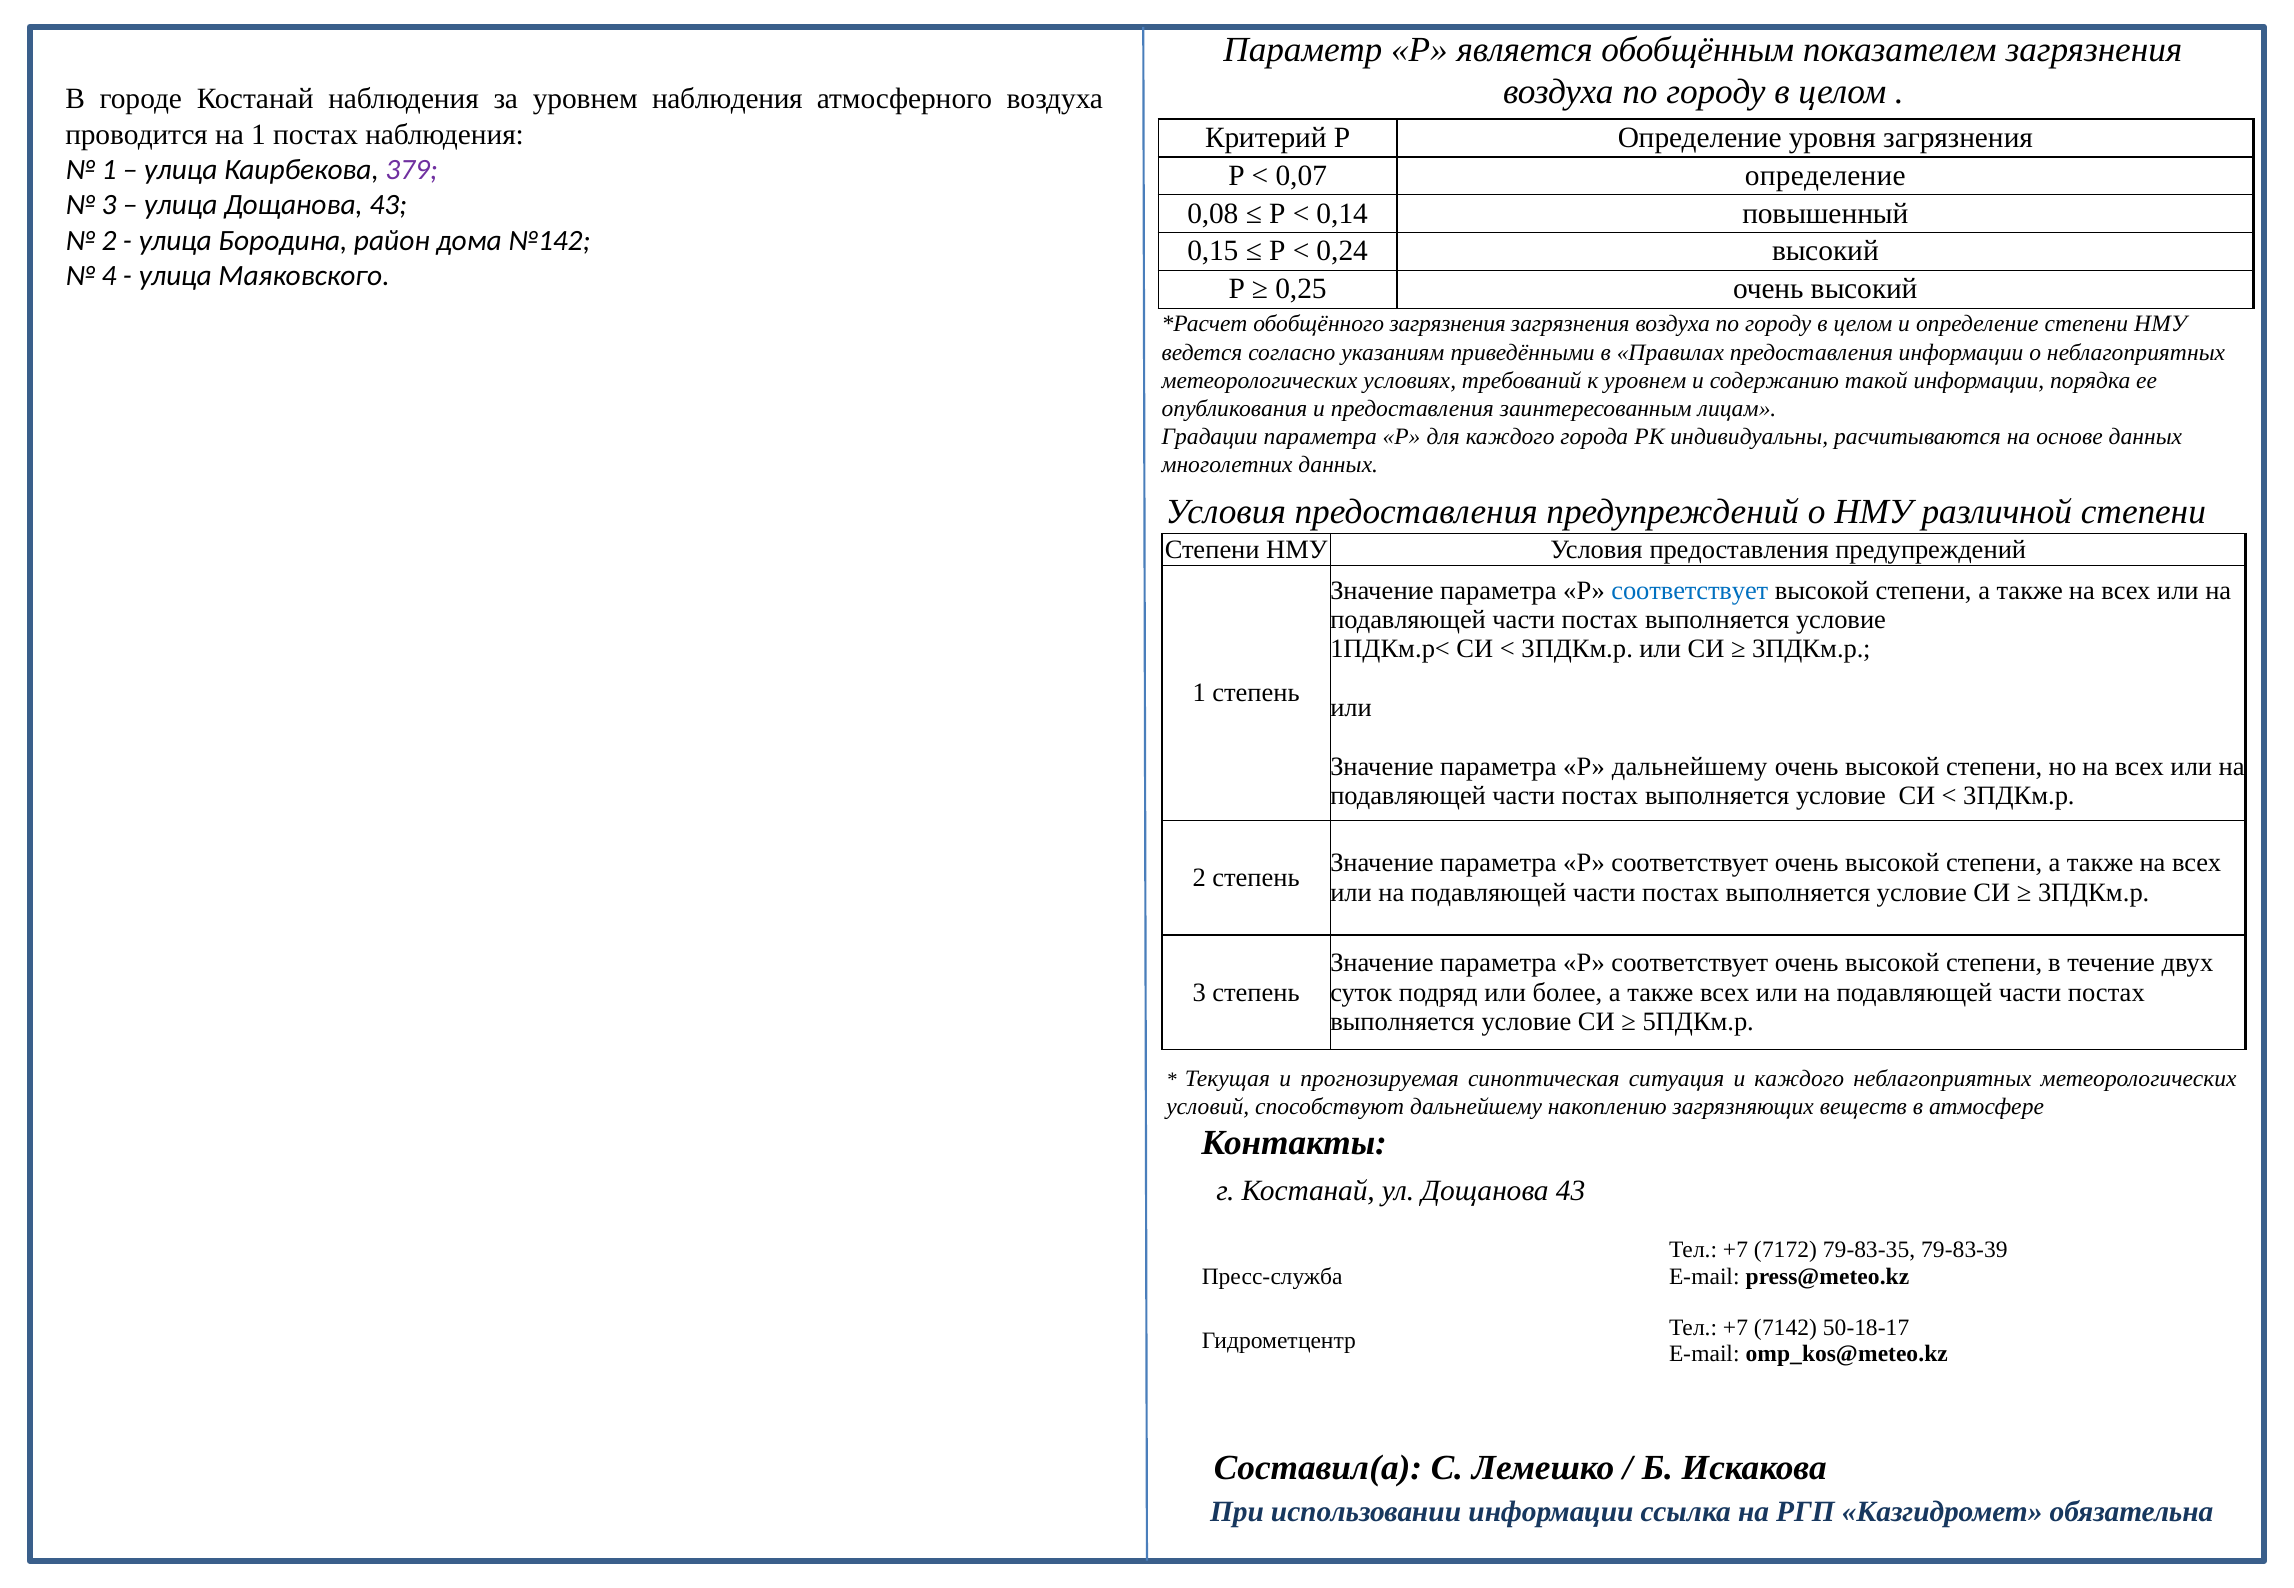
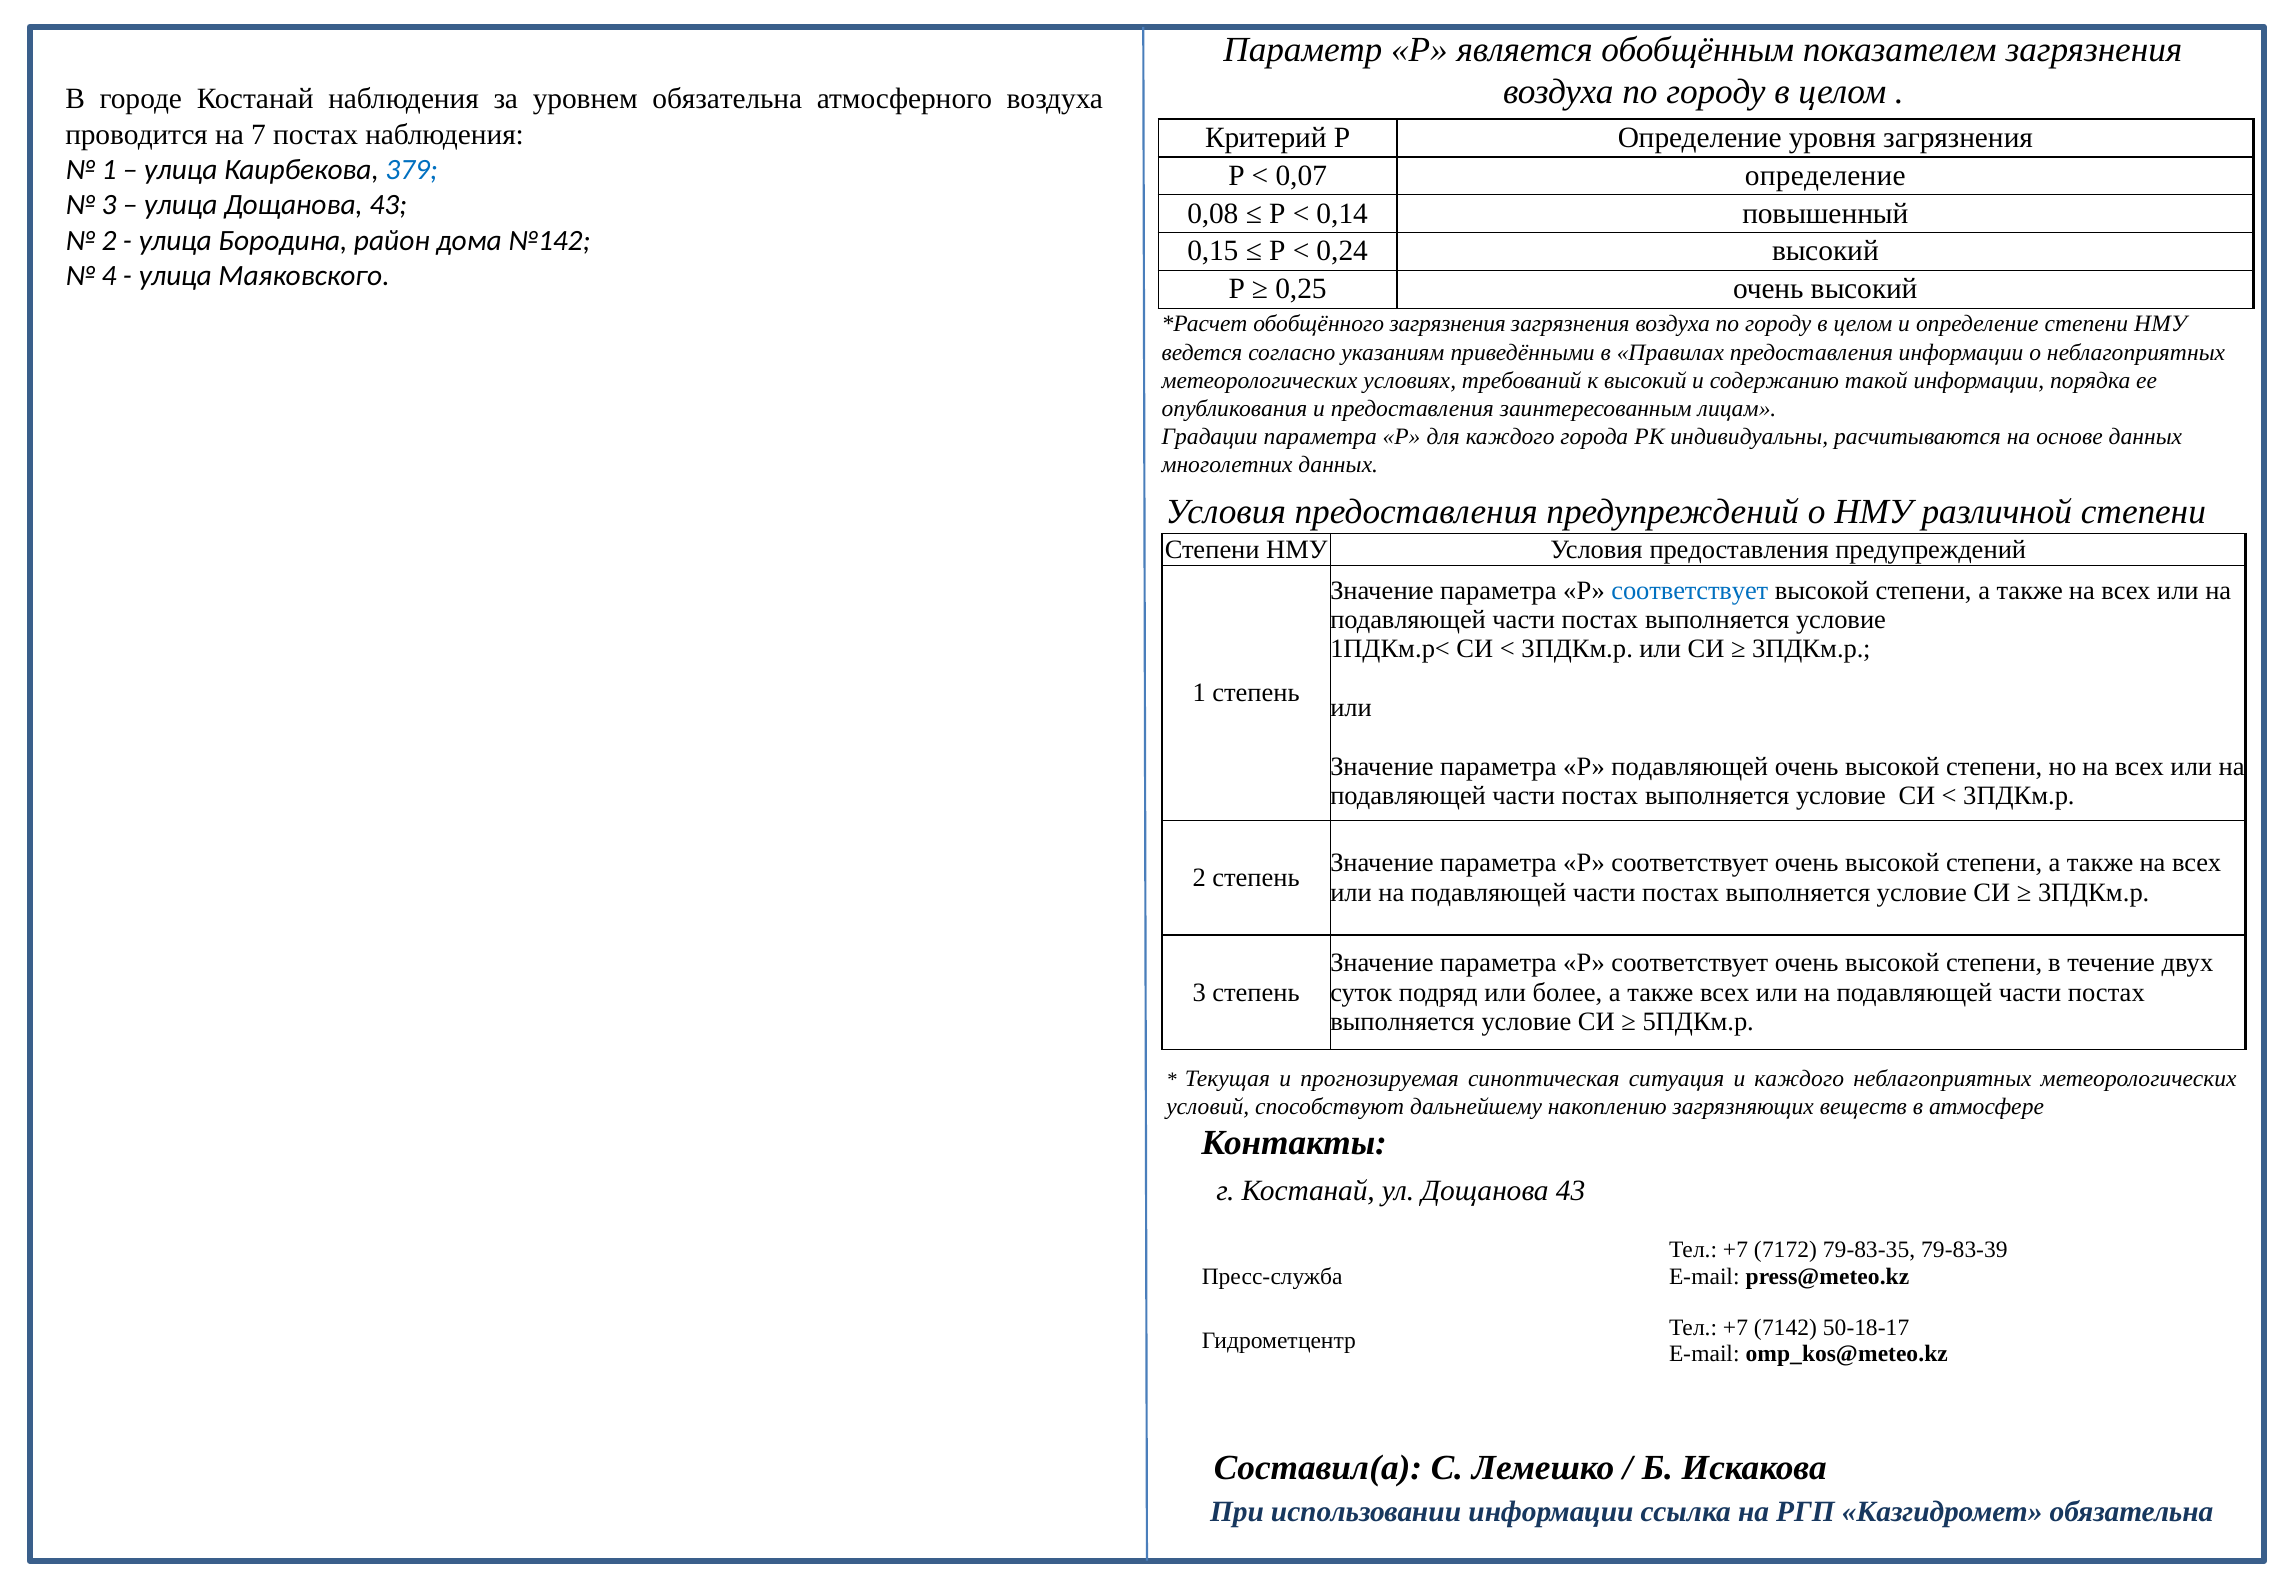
уровнем наблюдения: наблюдения -> обязательна
на 1: 1 -> 7
379 colour: purple -> blue
к уровнем: уровнем -> высокий
Р дальнейшему: дальнейшему -> подавляющей
